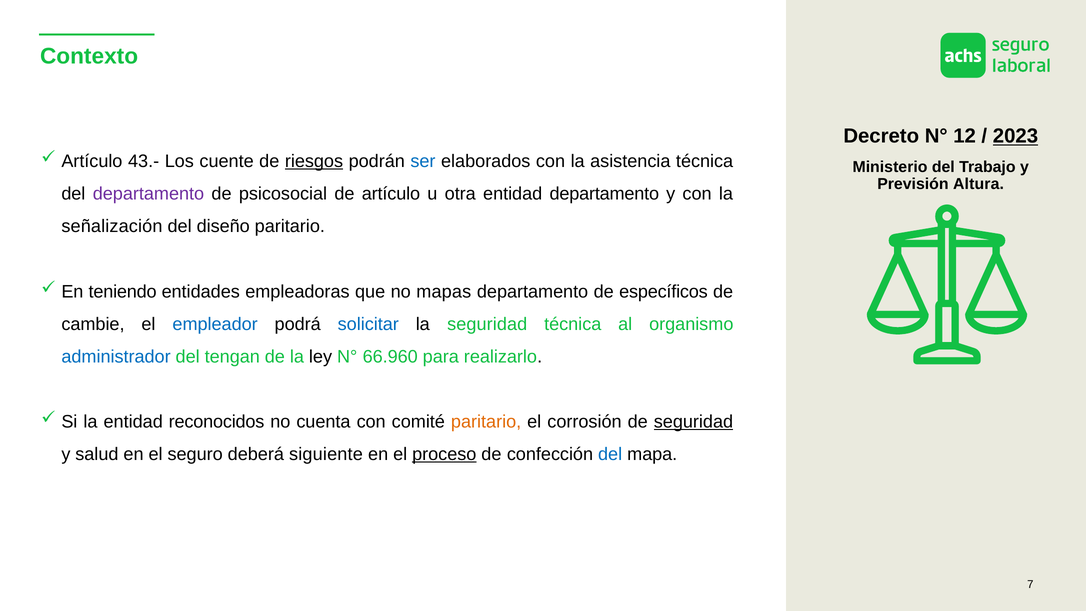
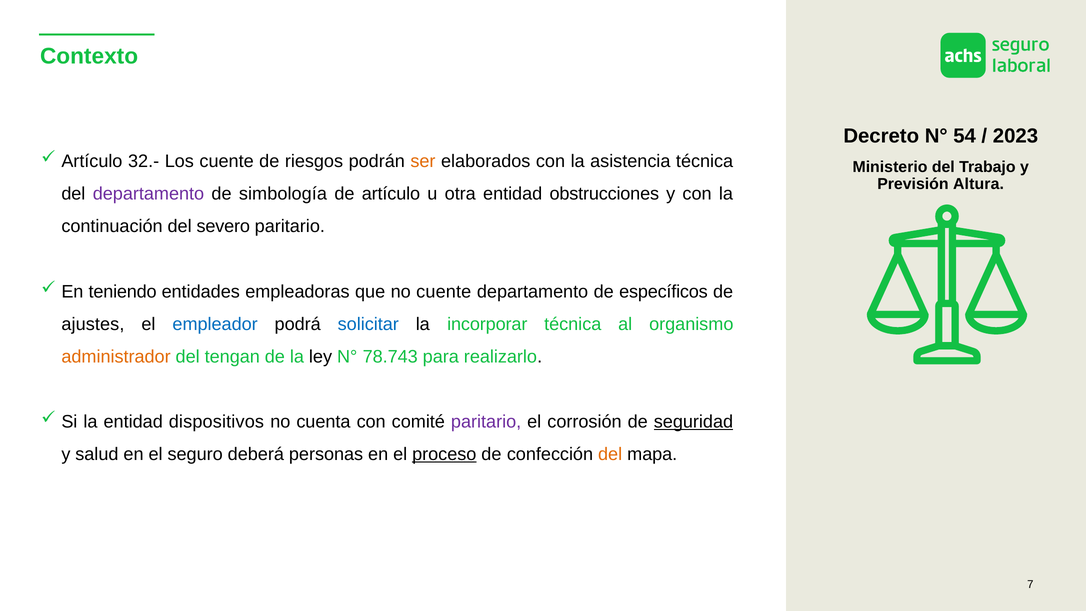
12: 12 -> 54
2023 underline: present -> none
43.-: 43.- -> 32.-
riesgos underline: present -> none
ser colour: blue -> orange
psicosocial: psicosocial -> simbología
entidad departamento: departamento -> obstrucciones
señalización: señalización -> continuación
diseño: diseño -> severo
no mapas: mapas -> cuente
cambie: cambie -> ajustes
la seguridad: seguridad -> incorporar
administrador colour: blue -> orange
66.960: 66.960 -> 78.743
reconocidos: reconocidos -> dispositivos
paritario at (486, 422) colour: orange -> purple
siguiente: siguiente -> personas
del at (610, 454) colour: blue -> orange
